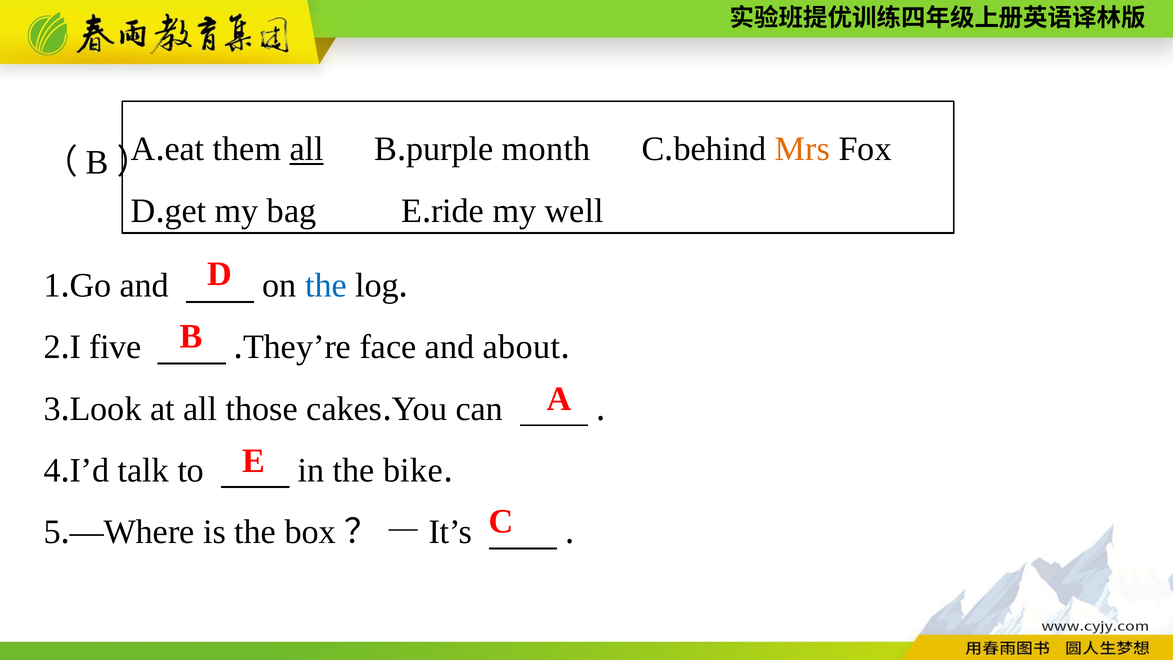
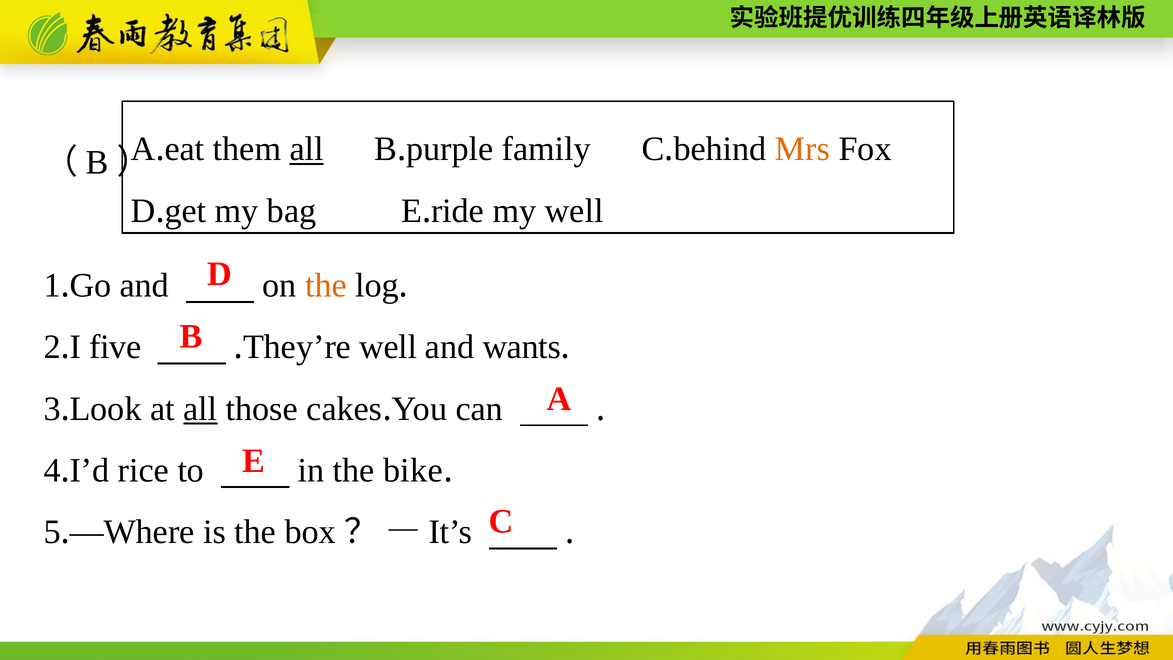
month: month -> family
the at (326, 286) colour: blue -> orange
face at (388, 347): face -> well
about: about -> wants
all at (200, 409) underline: none -> present
talk: talk -> rice
